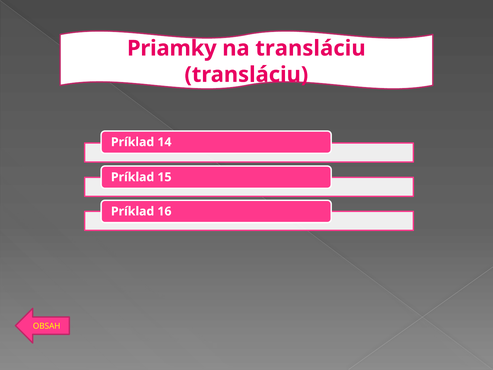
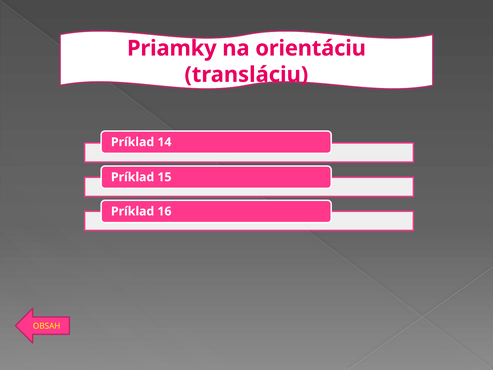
na transláciu: transláciu -> orientáciu
